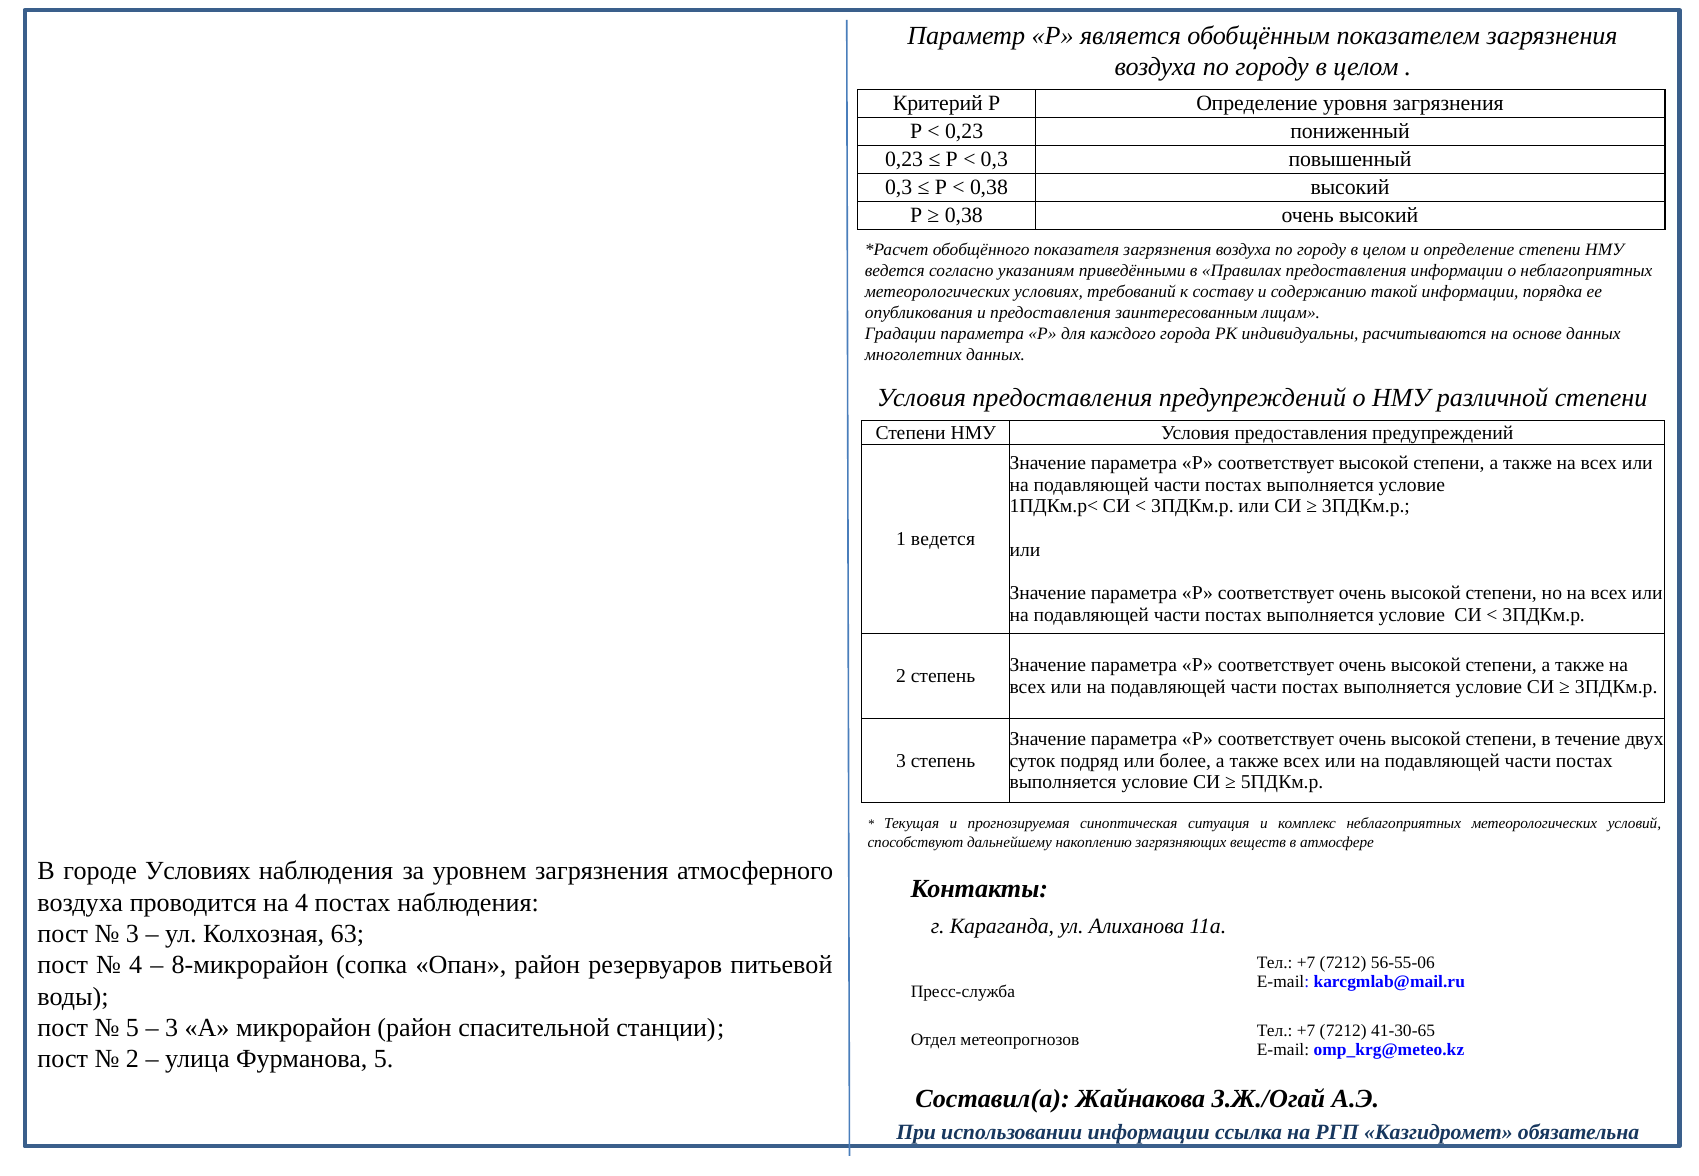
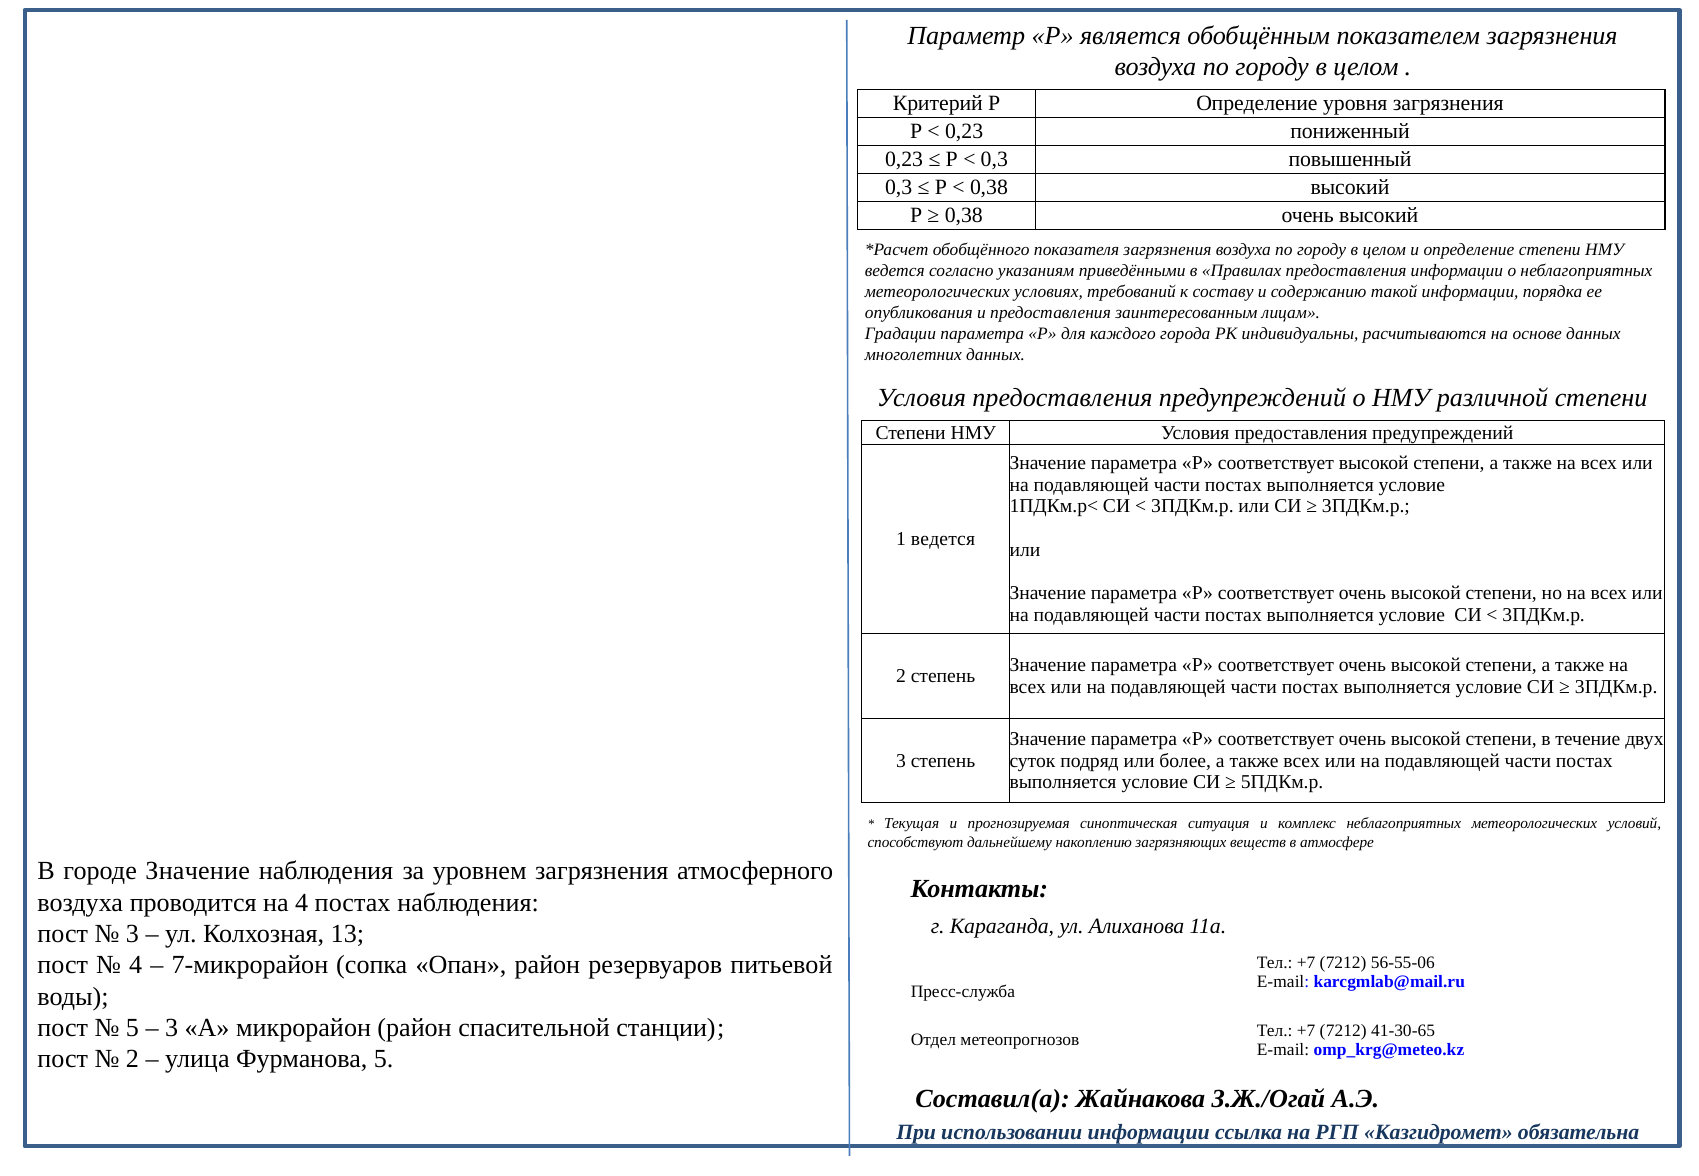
городе Условиях: Условиях -> Значение
63: 63 -> 13
8-микрорайон: 8-микрорайон -> 7-микрорайон
